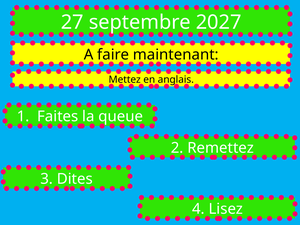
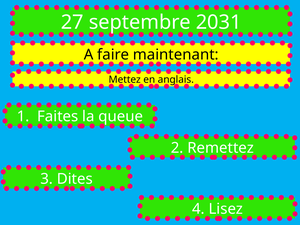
2027: 2027 -> 2031
